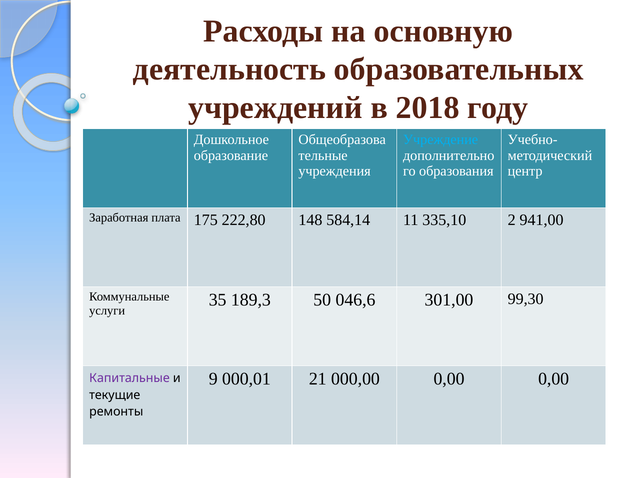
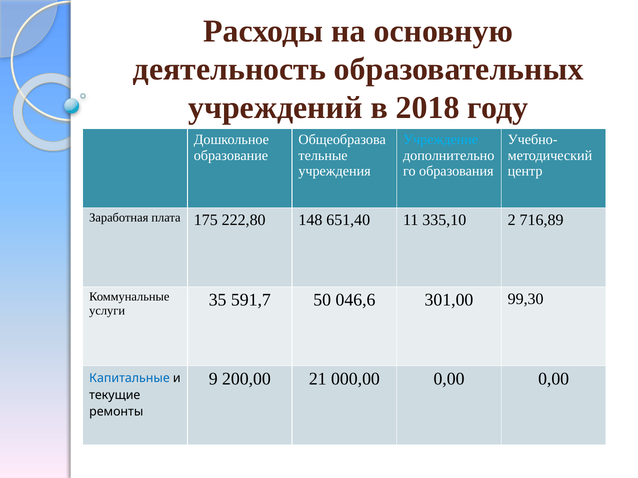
584,14: 584,14 -> 651,40
941,00: 941,00 -> 716,89
189,3: 189,3 -> 591,7
000,01: 000,01 -> 200,00
Капитальные colour: purple -> blue
